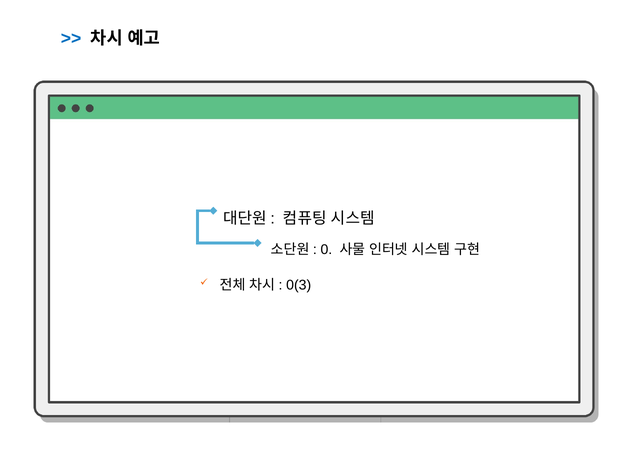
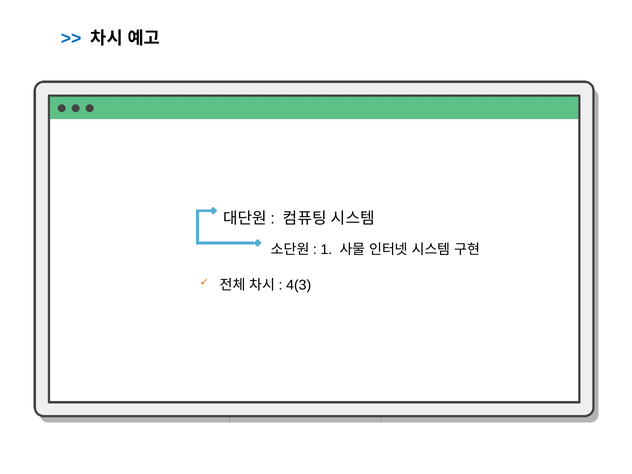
0: 0 -> 1
0(3: 0(3 -> 4(3
